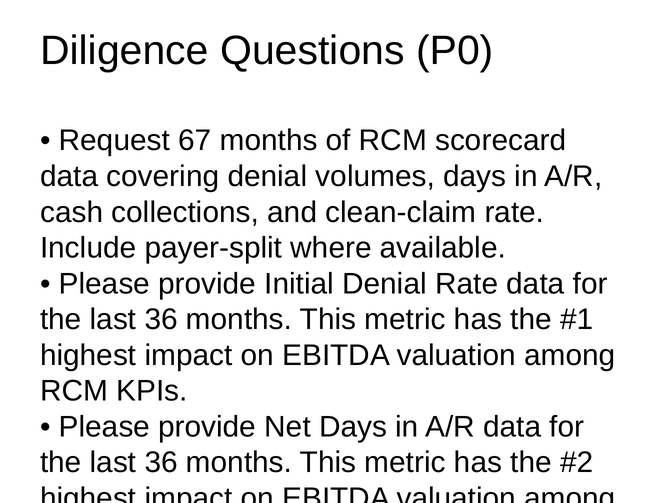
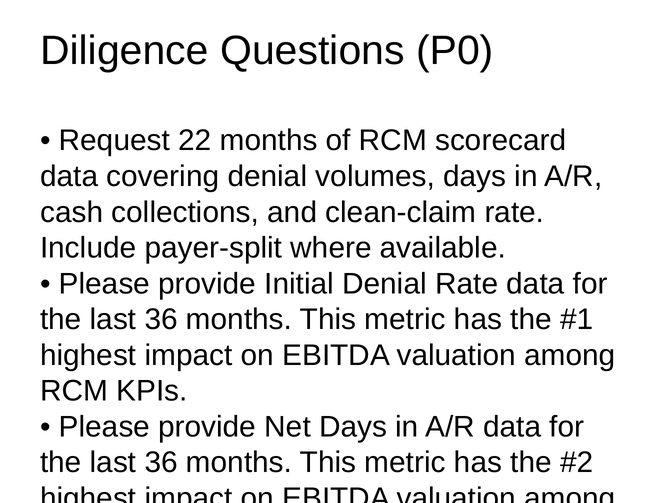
67: 67 -> 22
